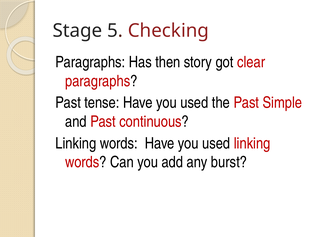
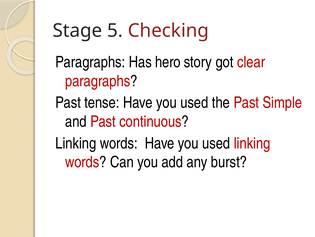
then: then -> hero
